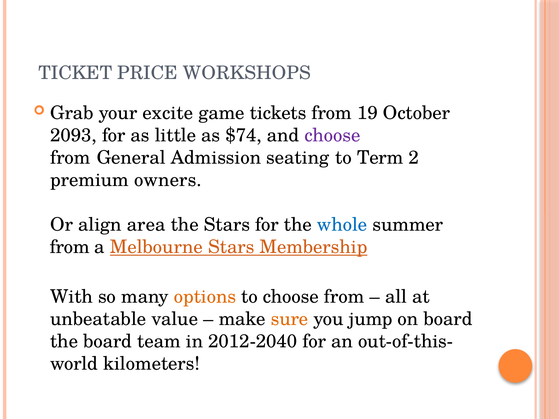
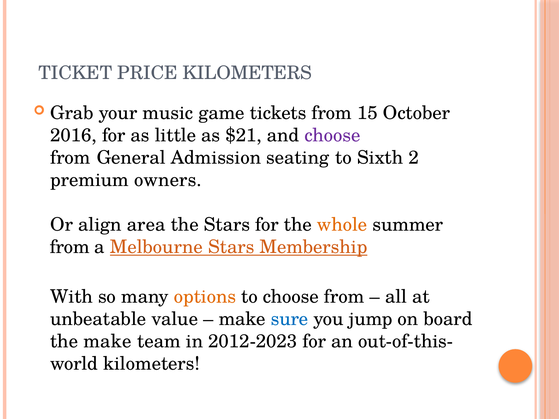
PRICE WORKSHOPS: WORKSHOPS -> KILOMETERS
excite: excite -> music
19: 19 -> 15
2093: 2093 -> 2016
$74: $74 -> $21
Term: Term -> Sixth
whole colour: blue -> orange
sure colour: orange -> blue
the board: board -> make
2012-2040: 2012-2040 -> 2012-2023
